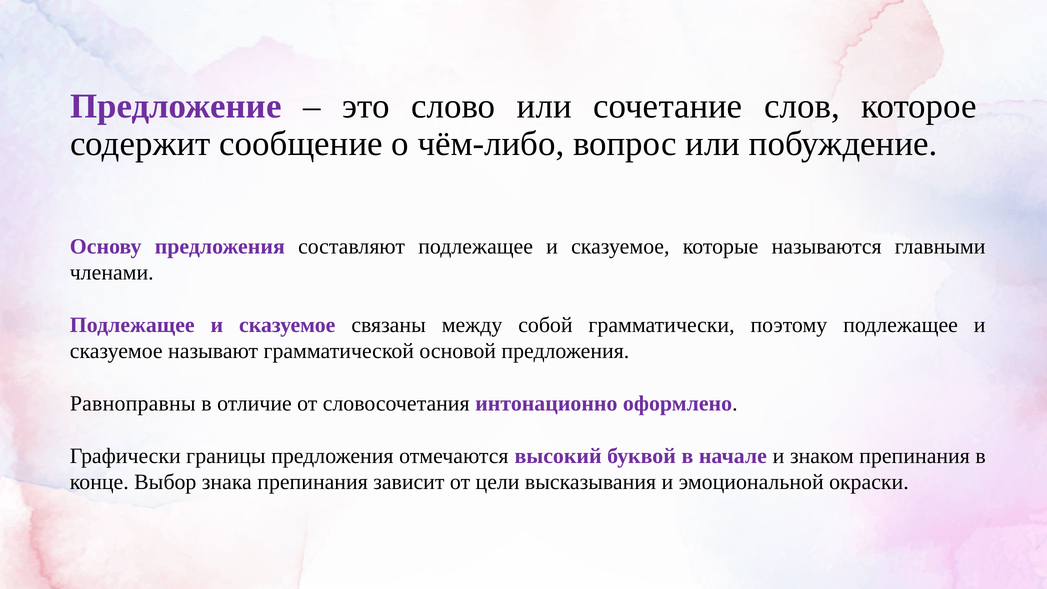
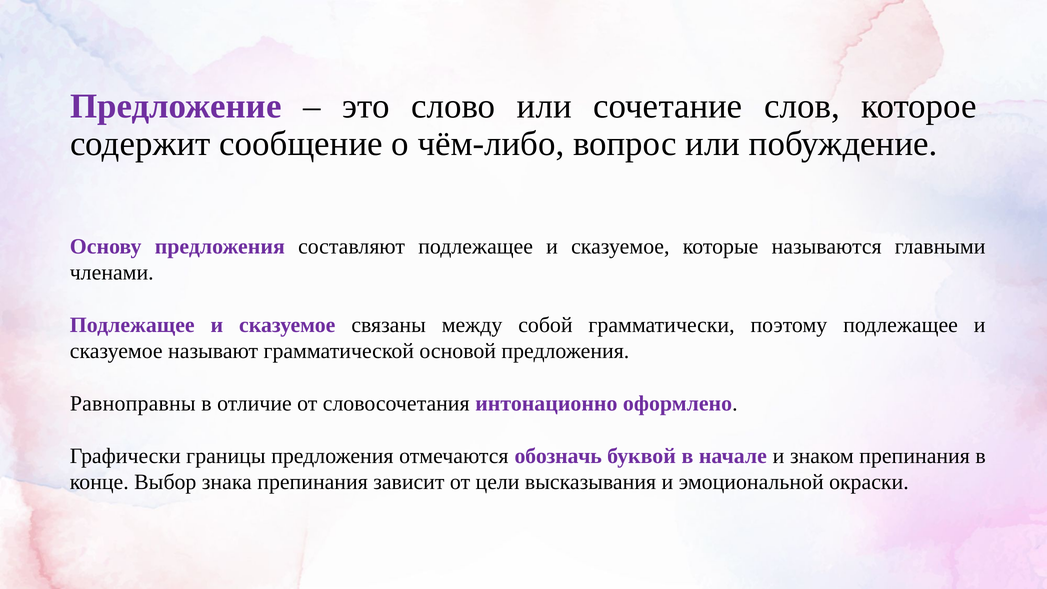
высокий: высокий -> обозначь
